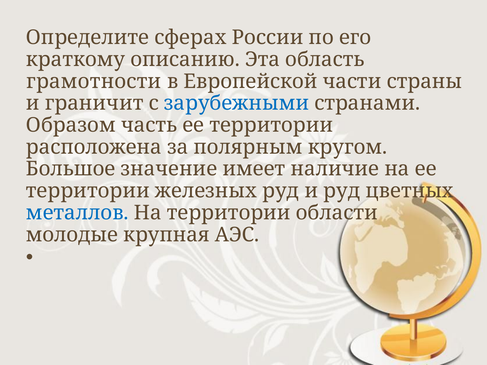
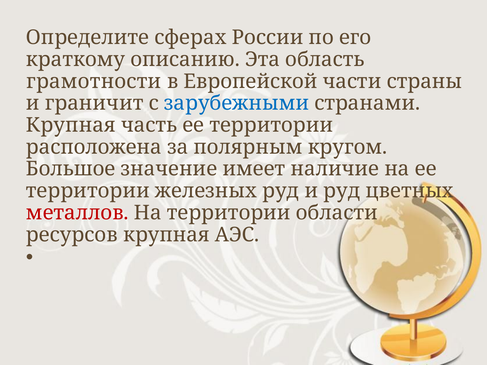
Образом at (71, 125): Образом -> Крупная
металлов colour: blue -> red
молодые: молодые -> ресурсов
